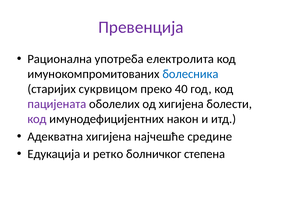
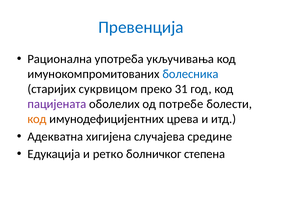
Превенција colour: purple -> blue
електролита: електролита -> укључивања
40: 40 -> 31
од хигијена: хигијена -> потребе
код at (37, 119) colour: purple -> orange
након: након -> црева
најчешће: најчешће -> случајева
